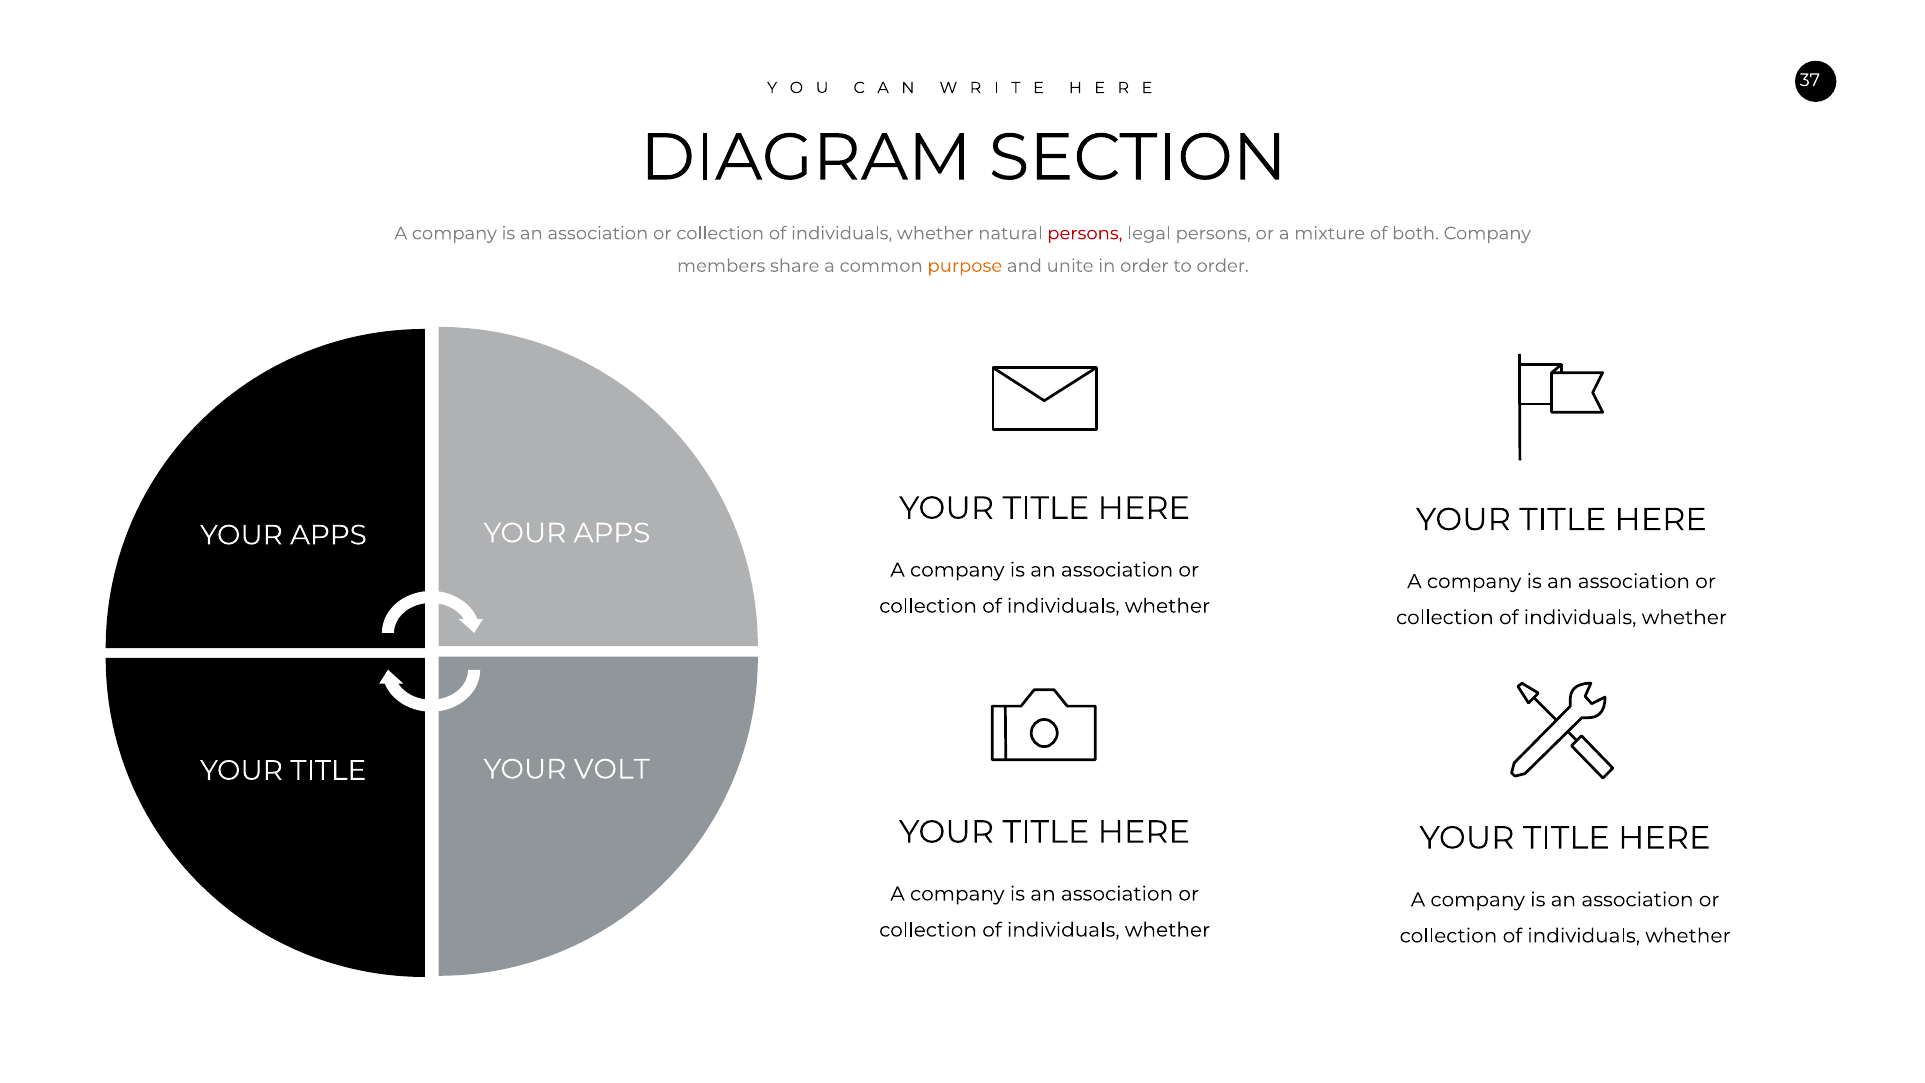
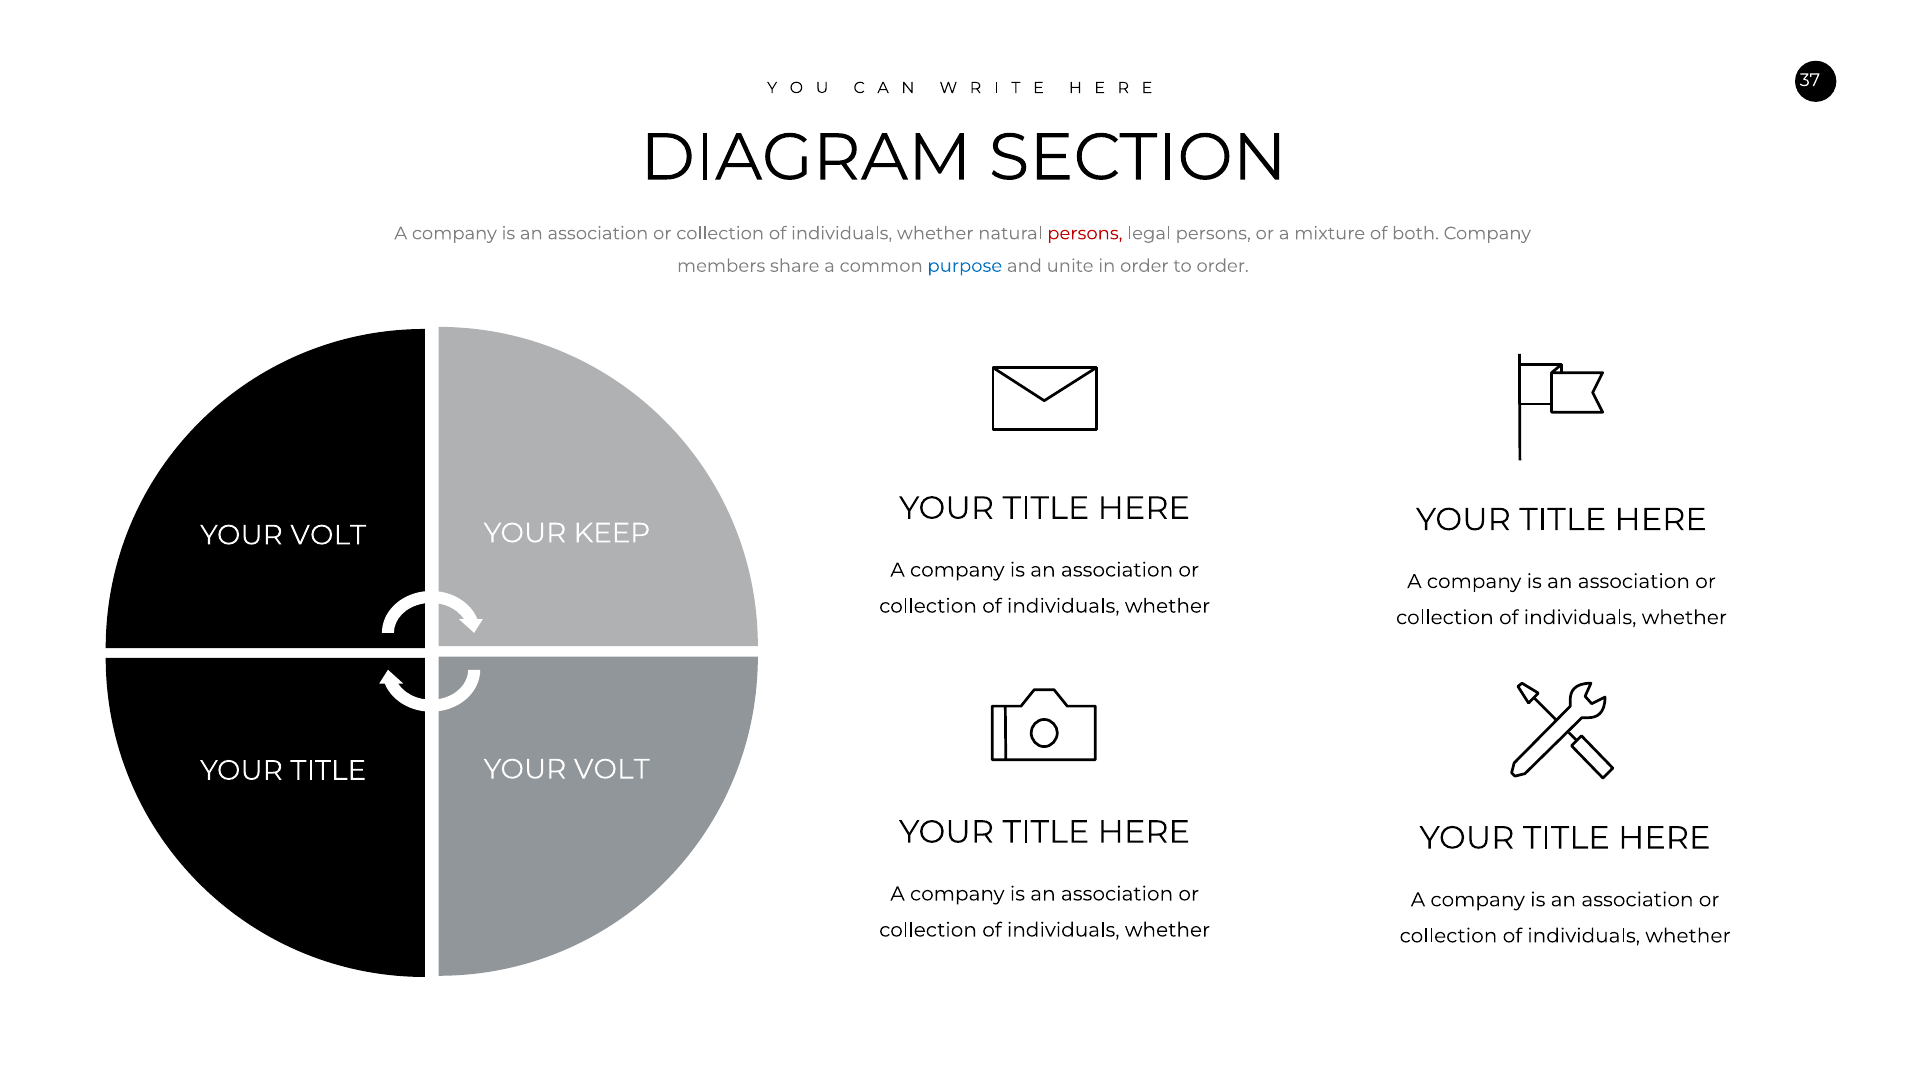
purpose colour: orange -> blue
APPS at (328, 535): APPS -> VOLT
APPS at (612, 533): APPS -> KEEP
